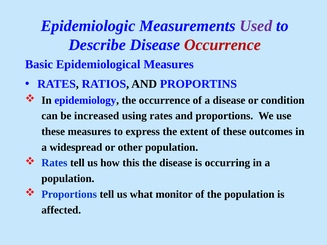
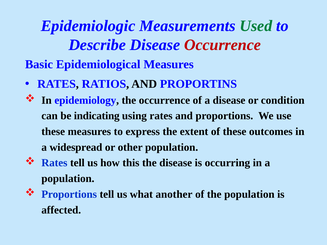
Used colour: purple -> green
increased: increased -> indicating
monitor: monitor -> another
